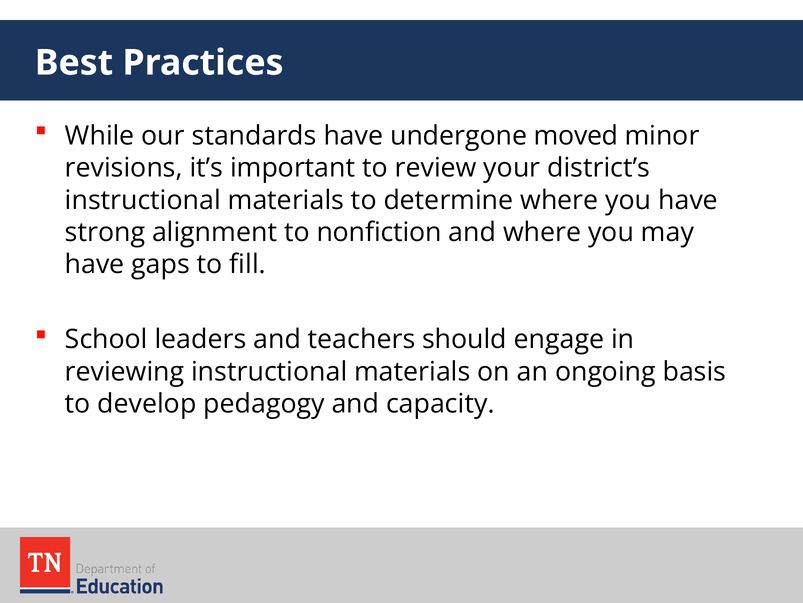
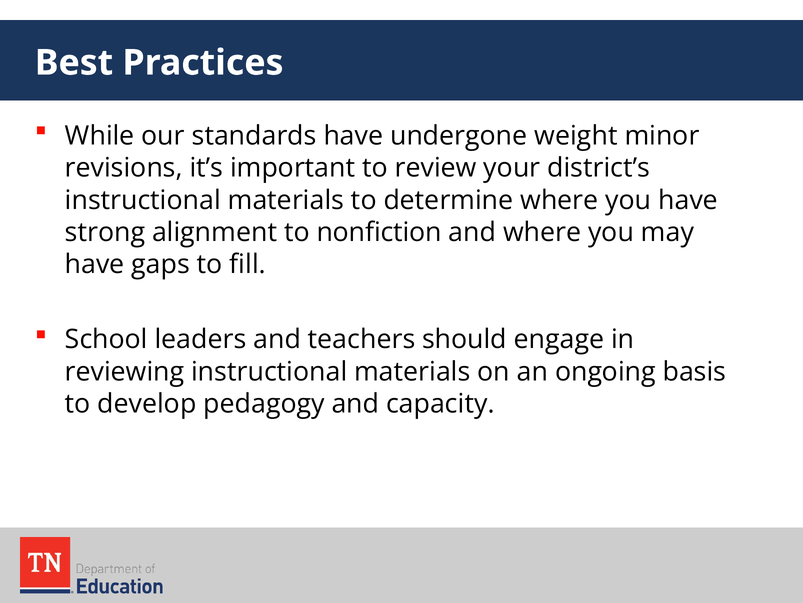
moved: moved -> weight
